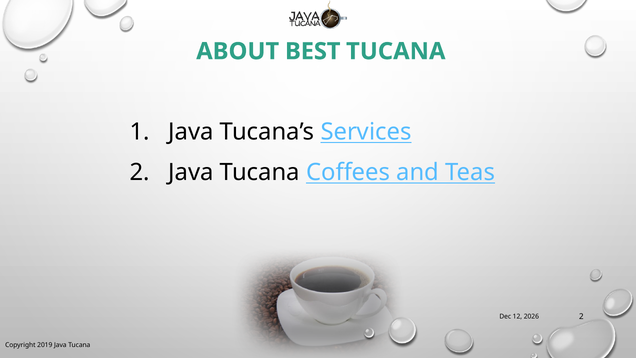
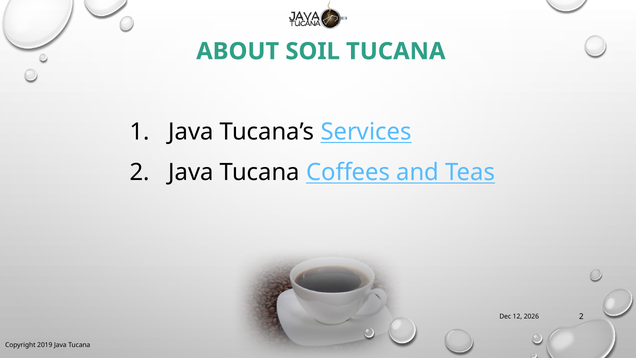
BEST: BEST -> SOIL
